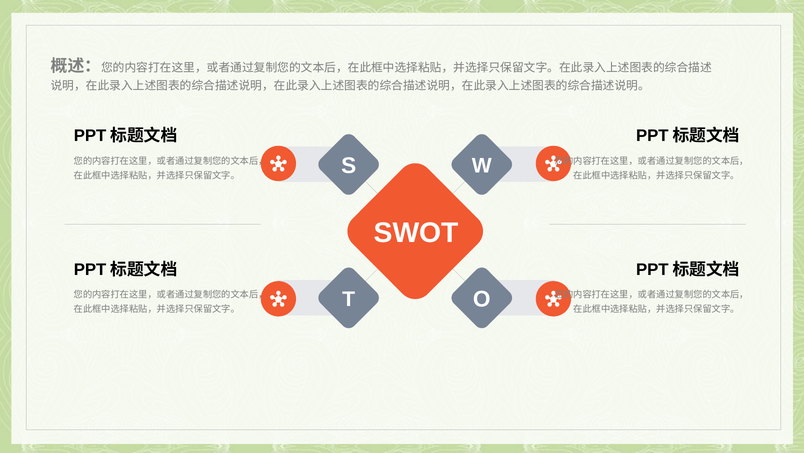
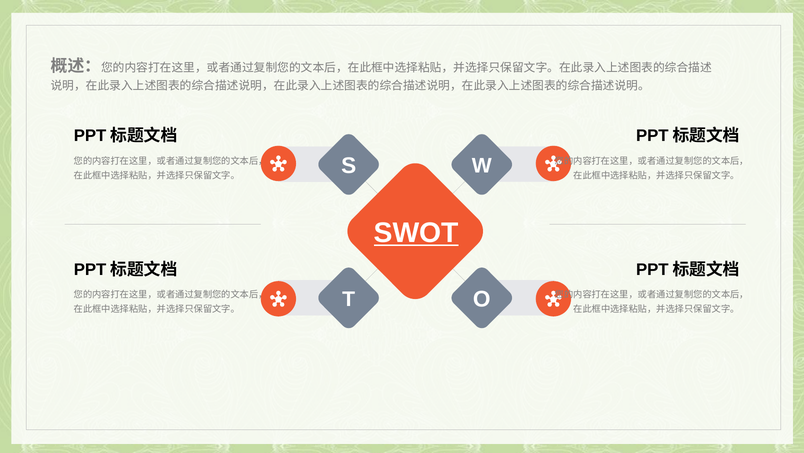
SWOT underline: none -> present
